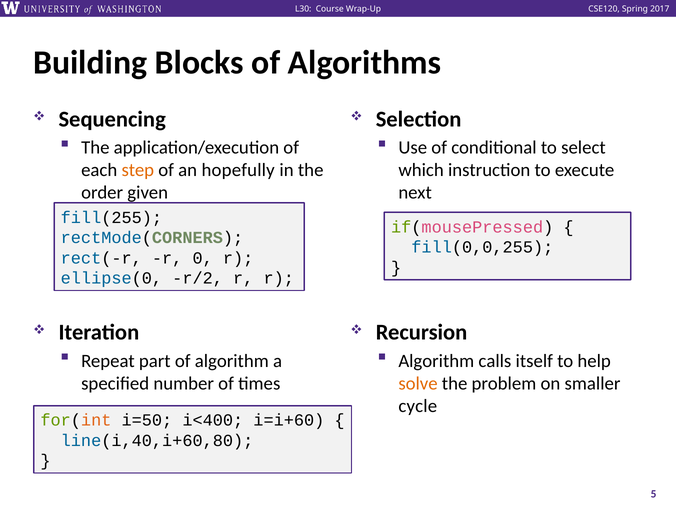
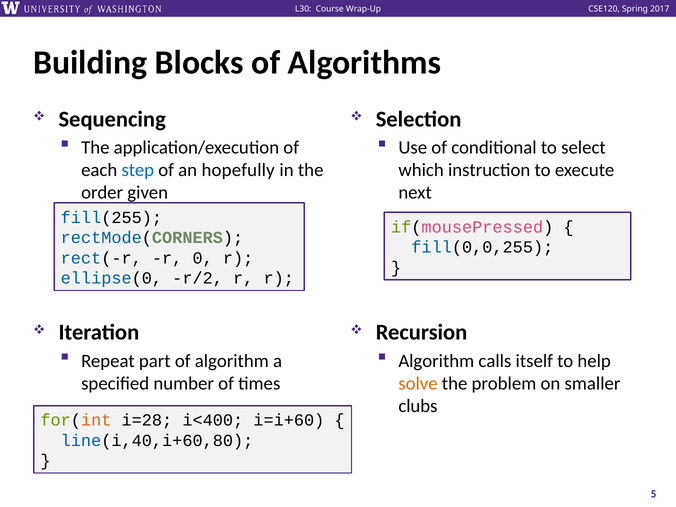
step colour: orange -> blue
cycle: cycle -> clubs
i=50: i=50 -> i=28
